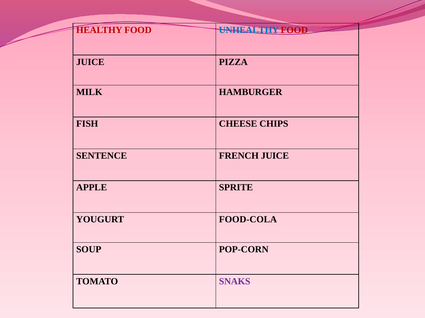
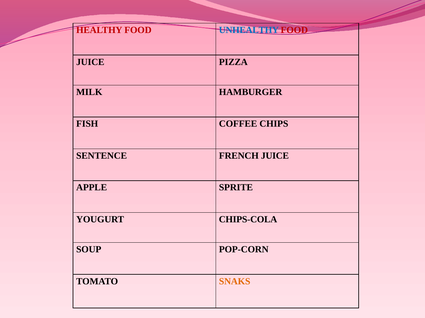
CHEESE: CHEESE -> COFFEE
FOOD-COLA: FOOD-COLA -> CHIPS-COLA
SNAKS colour: purple -> orange
